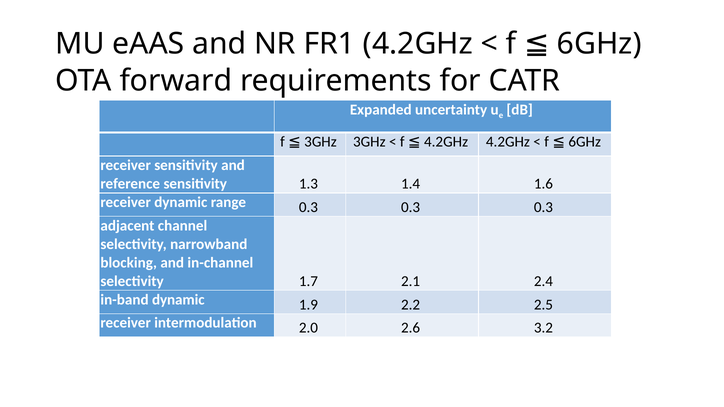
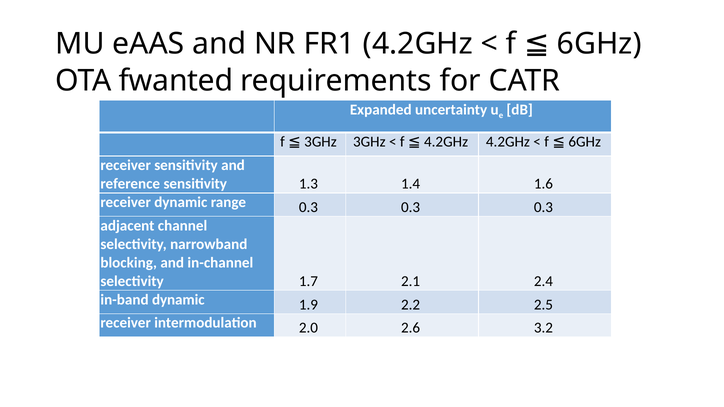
forward: forward -> fwanted
